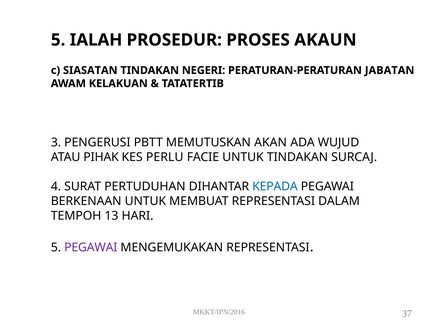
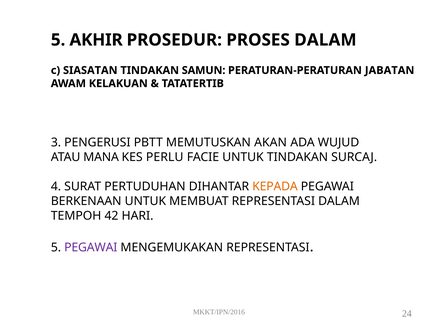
IALAH: IALAH -> AKHIR
PROSES AKAUN: AKAUN -> DALAM
NEGERI: NEGERI -> SAMUN
PIHAK: PIHAK -> MANA
KEPADA colour: blue -> orange
13: 13 -> 42
37: 37 -> 24
